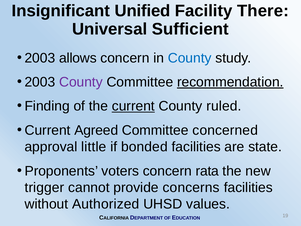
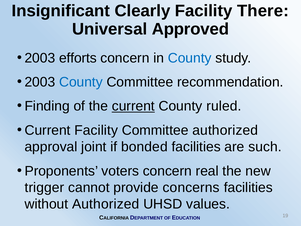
Unified: Unified -> Clearly
Sufficient: Sufficient -> Approved
allows: allows -> efforts
County at (81, 82) colour: purple -> blue
recommendation underline: present -> none
Current Agreed: Agreed -> Facility
Committee concerned: concerned -> authorized
little: little -> joint
state: state -> such
rata: rata -> real
